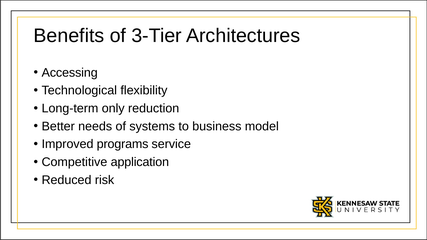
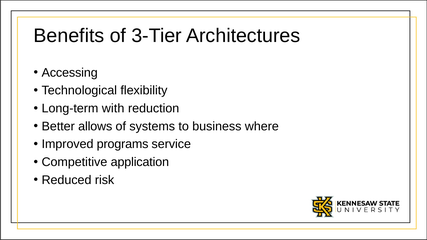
only: only -> with
needs: needs -> allows
model: model -> where
